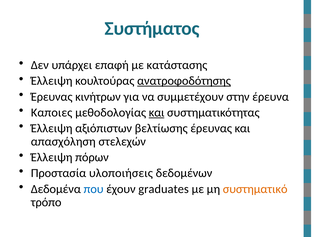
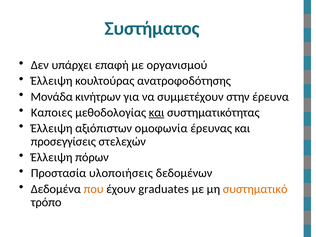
κατάστασης: κατάστασης -> οργανισμού
ανατροφοδότησης underline: present -> none
Έρευνας at (52, 97): Έρευνας -> Μονάδα
βελτίωσης: βελτίωσης -> ομοφωνία
απασχόληση: απασχόληση -> προσεγγίσεις
που colour: blue -> orange
